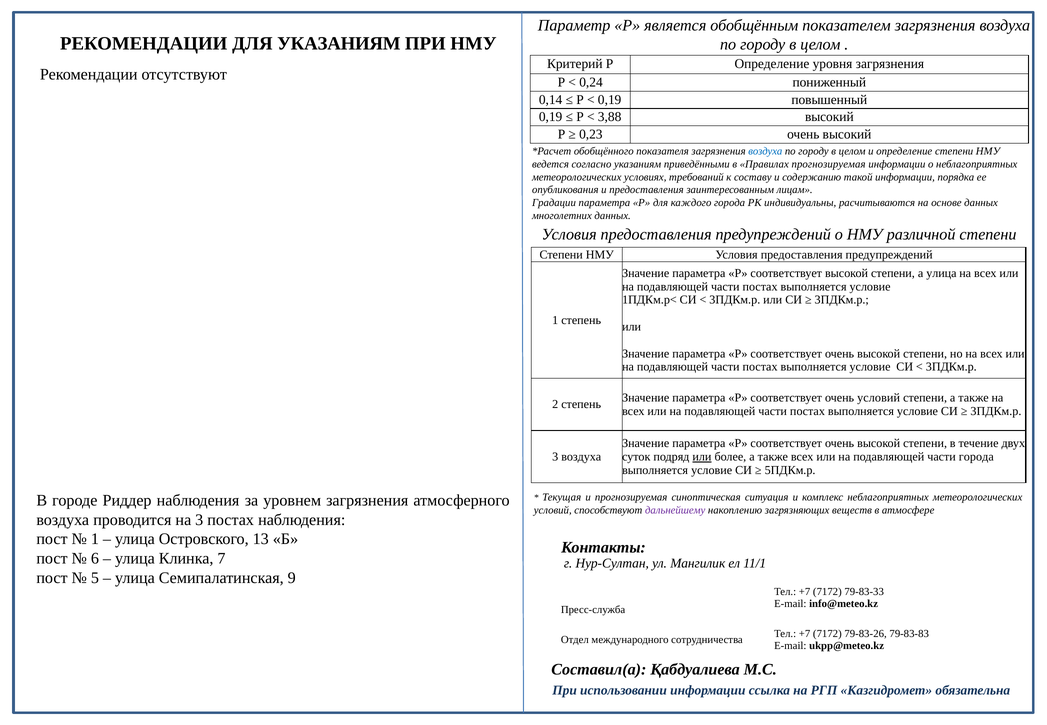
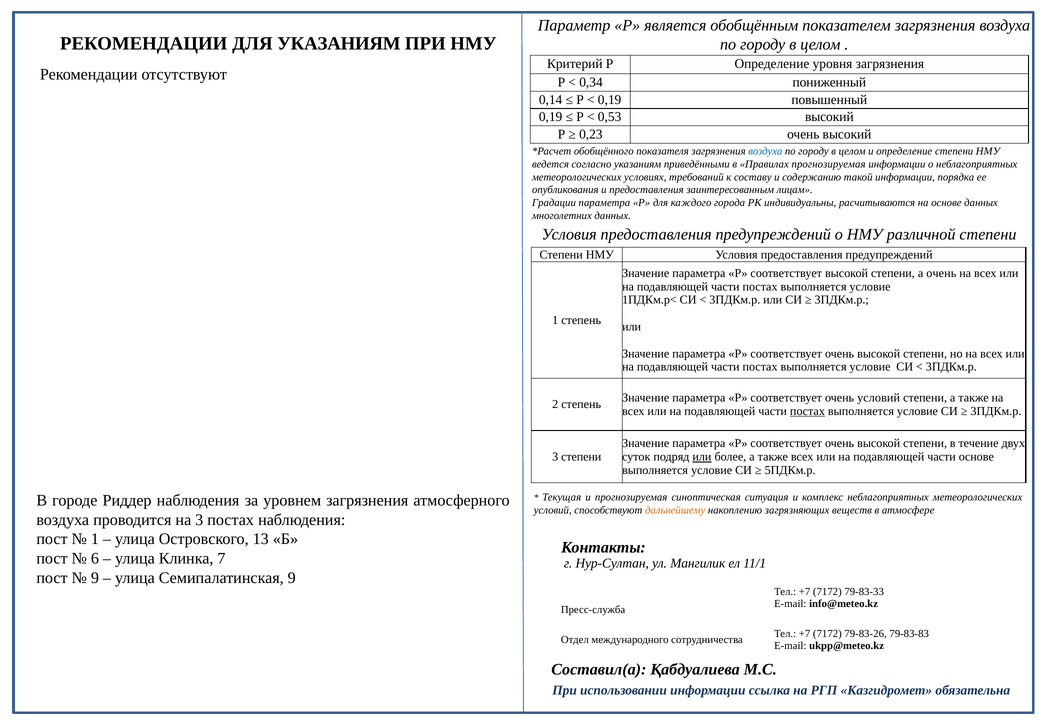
0,24: 0,24 -> 0,34
3,88: 3,88 -> 0,53
а улица: улица -> очень
постах at (807, 411) underline: none -> present
3 воздуха: воздуха -> степени
части города: города -> основе
дальнейшему colour: purple -> orange
5 at (95, 578): 5 -> 9
